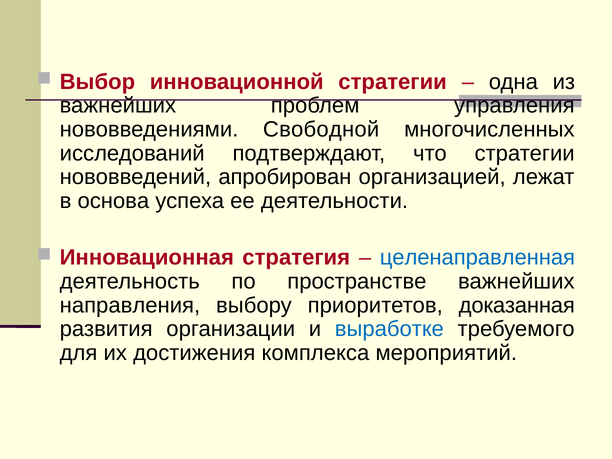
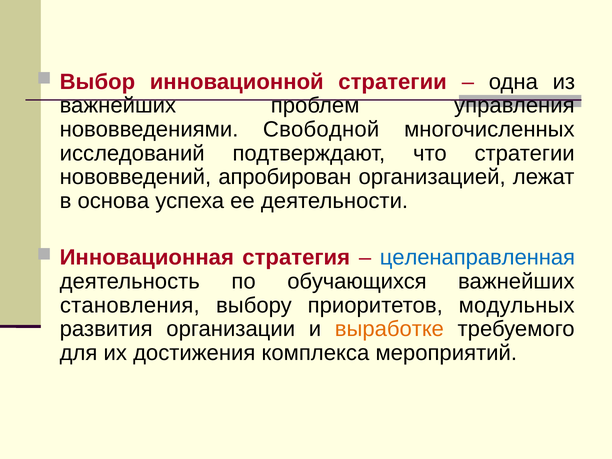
пространстве: пространстве -> обучающихся
направления: направления -> становления
доказанная: доказанная -> модульных
выработке colour: blue -> orange
